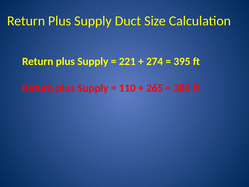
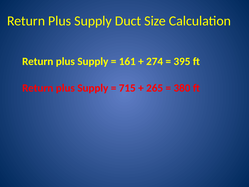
221: 221 -> 161
110: 110 -> 715
